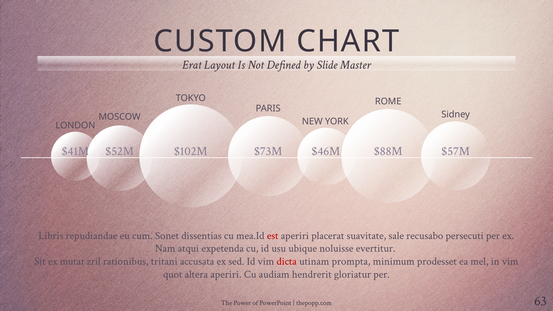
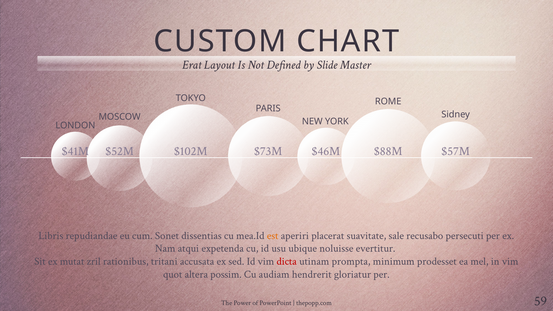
est colour: red -> orange
altera aperiri: aperiri -> possim
63: 63 -> 59
